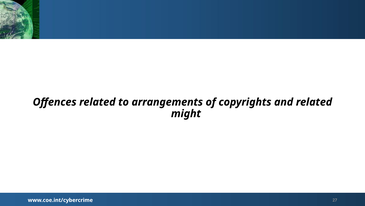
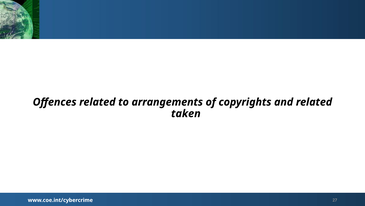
might: might -> taken
